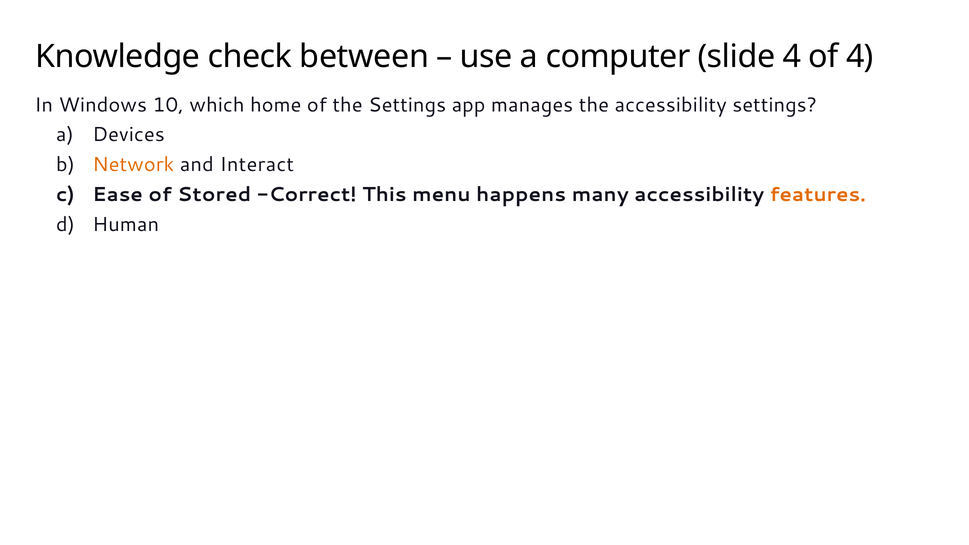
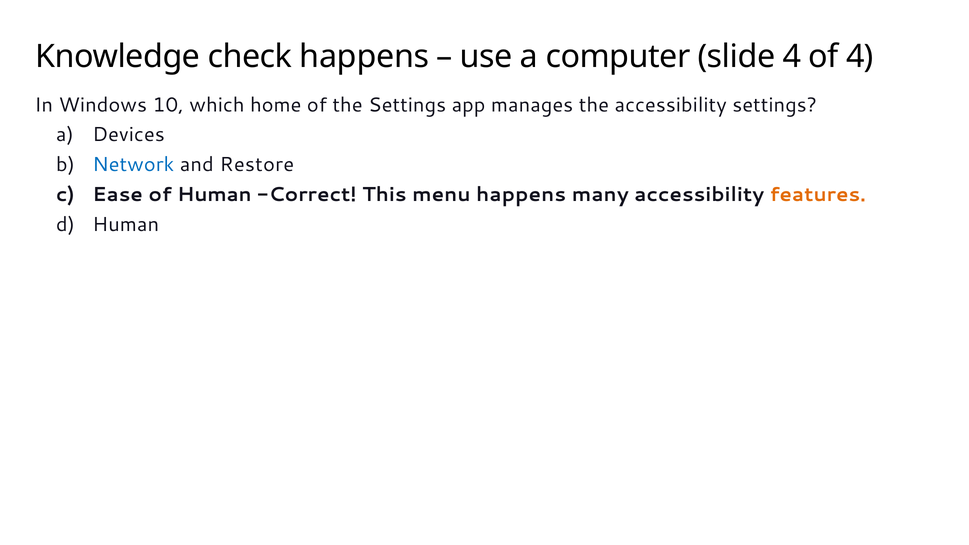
check between: between -> happens
Network colour: orange -> blue
Interact: Interact -> Restore
of Stored: Stored -> Human
